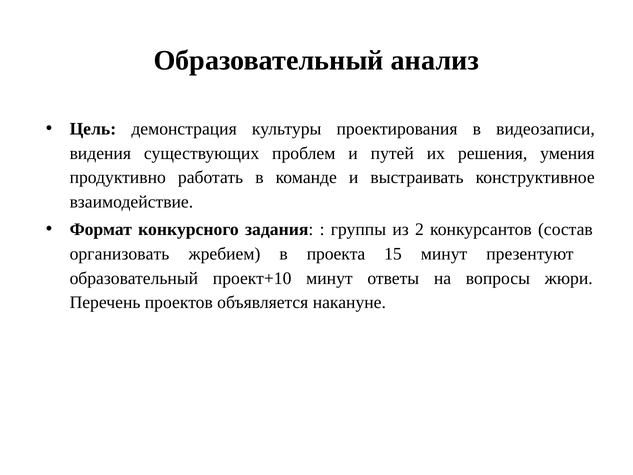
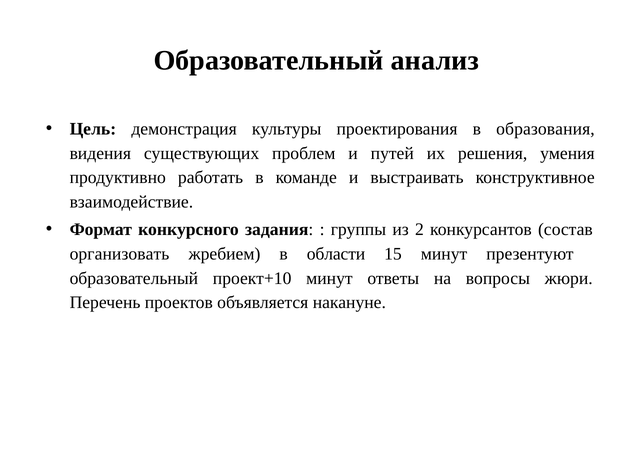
видеозаписи: видеозаписи -> образования
проекта: проекта -> области
